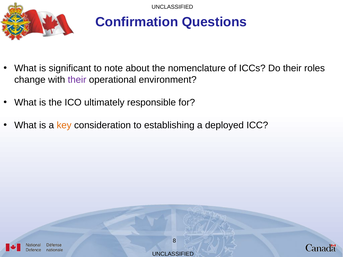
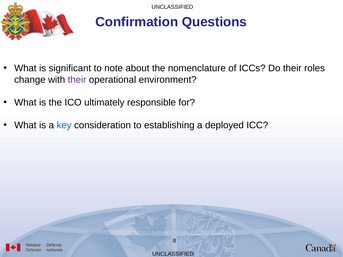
key colour: orange -> blue
